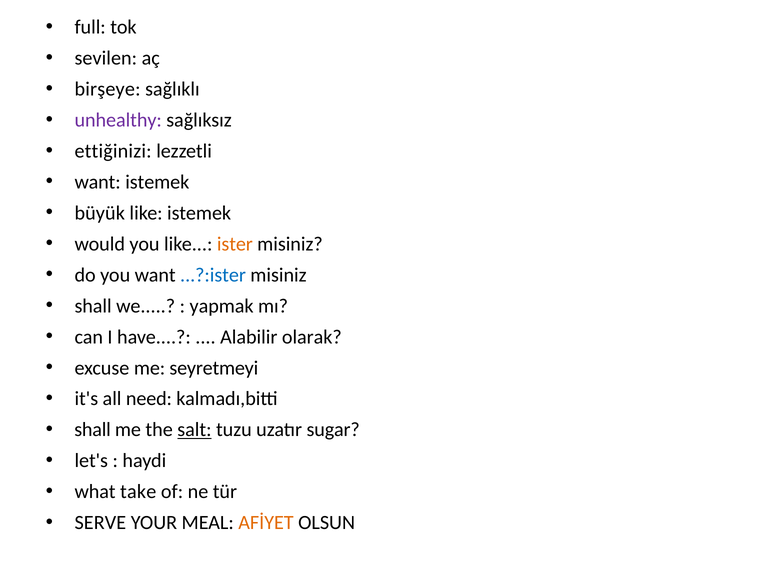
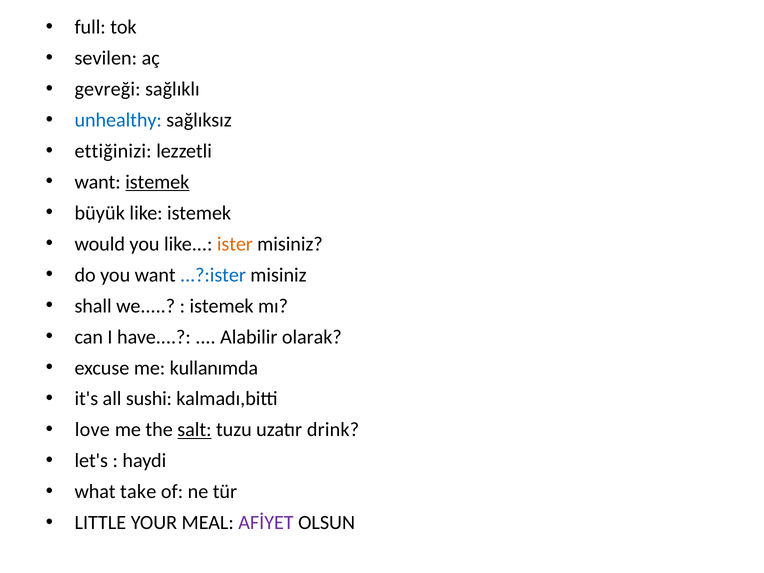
birşeye: birşeye -> gevreği
unhealthy colour: purple -> blue
istemek at (157, 182) underline: none -> present
yapmak at (222, 306): yapmak -> istemek
seyretmeyi: seyretmeyi -> kullanımda
need: need -> sushi
shall at (93, 430): shall -> love
sugar: sugar -> drink
SERVE: SERVE -> LITTLE
AFİYET colour: orange -> purple
